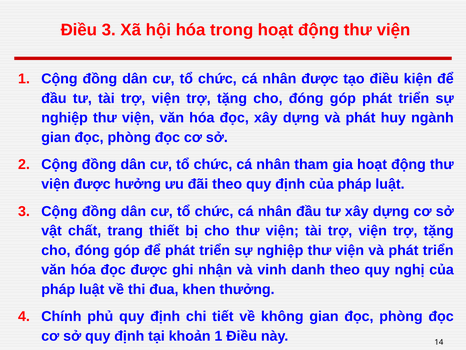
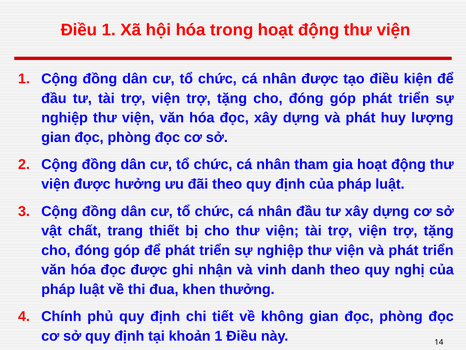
Điều 3: 3 -> 1
ngành: ngành -> lượng
